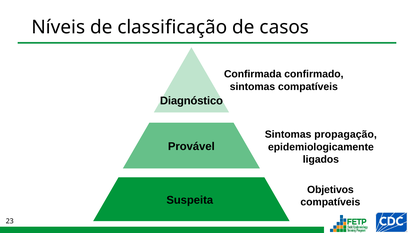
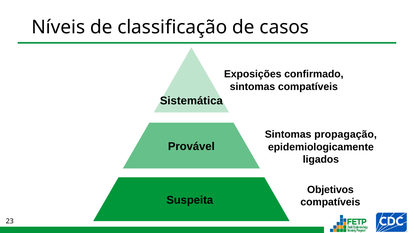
Confirmada: Confirmada -> Exposições
Diagnóstico: Diagnóstico -> Sistemática
